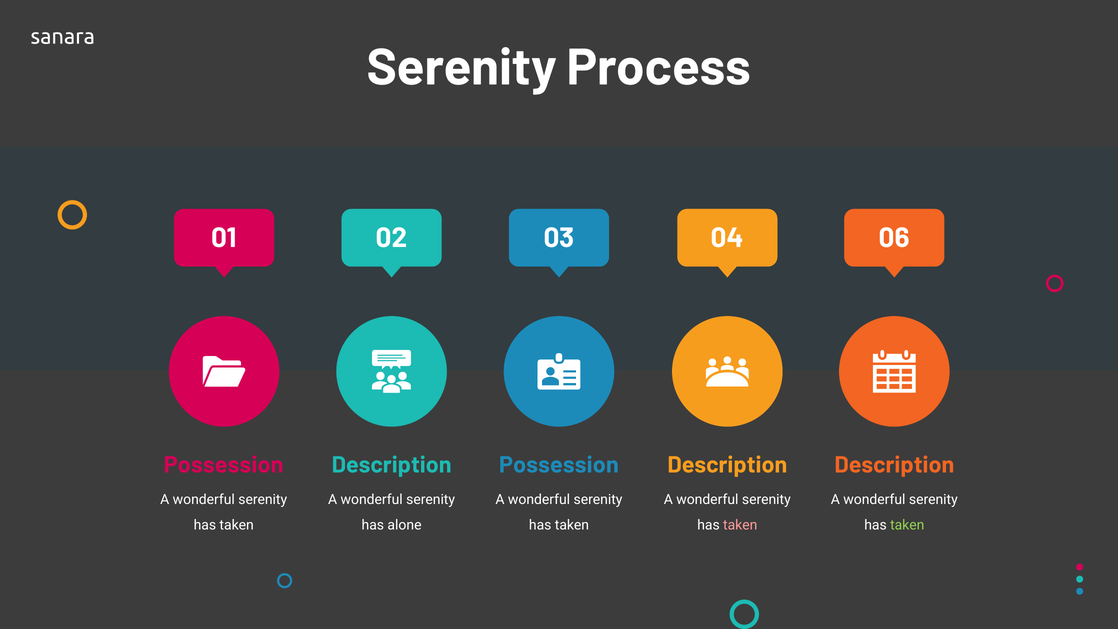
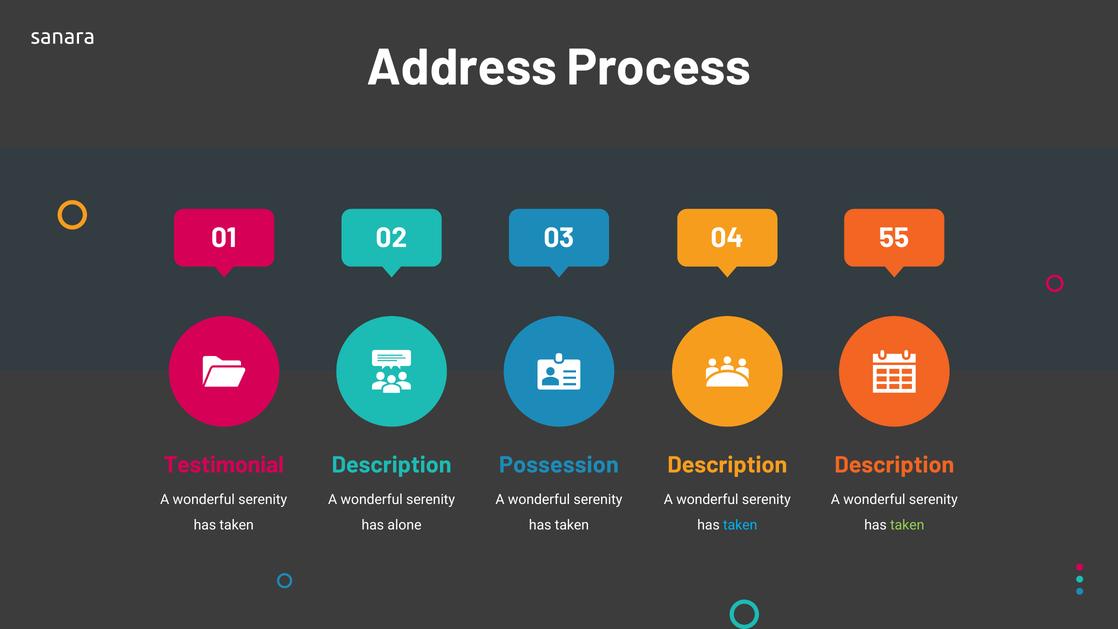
Serenity at (462, 68): Serenity -> Address
06: 06 -> 55
Possession at (224, 465): Possession -> Testimonial
taken at (740, 525) colour: pink -> light blue
